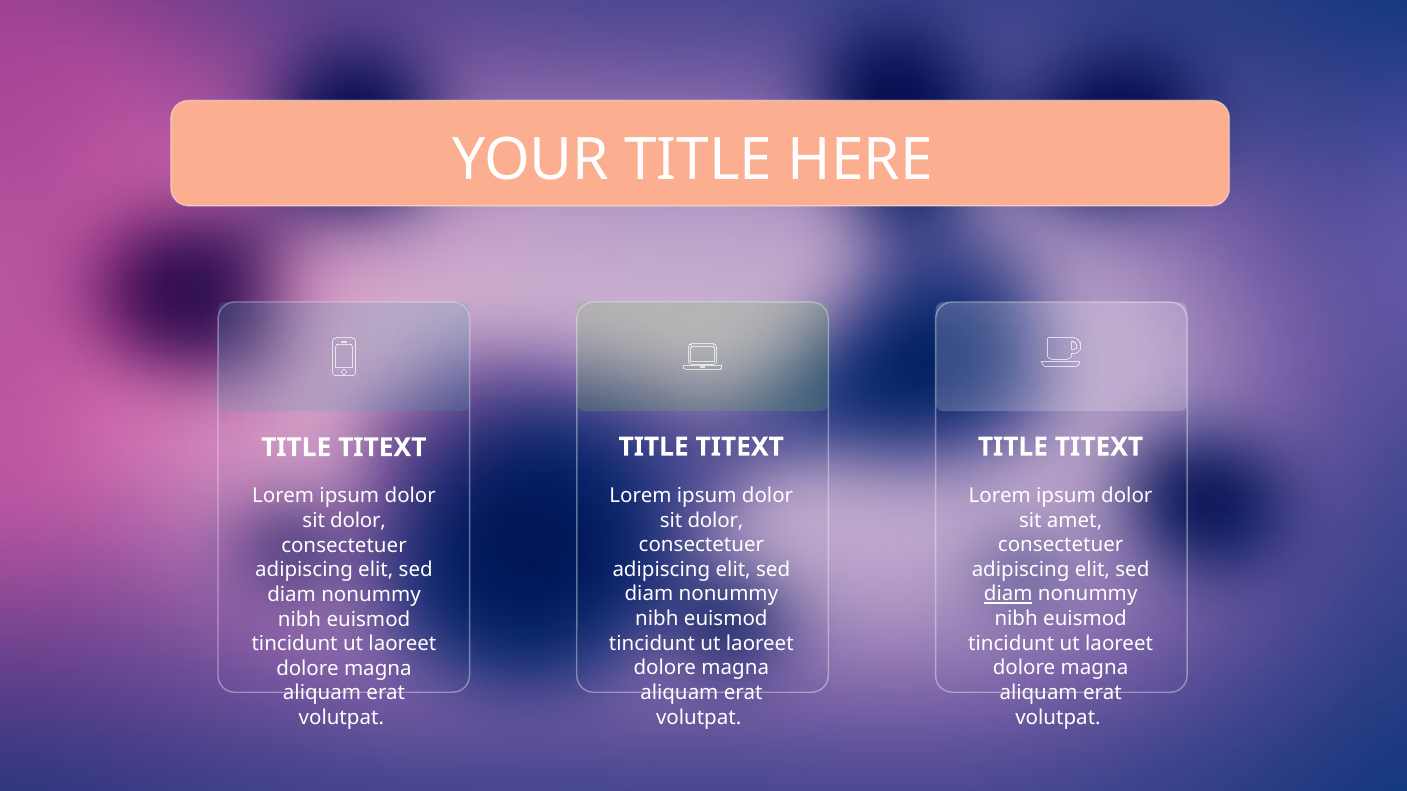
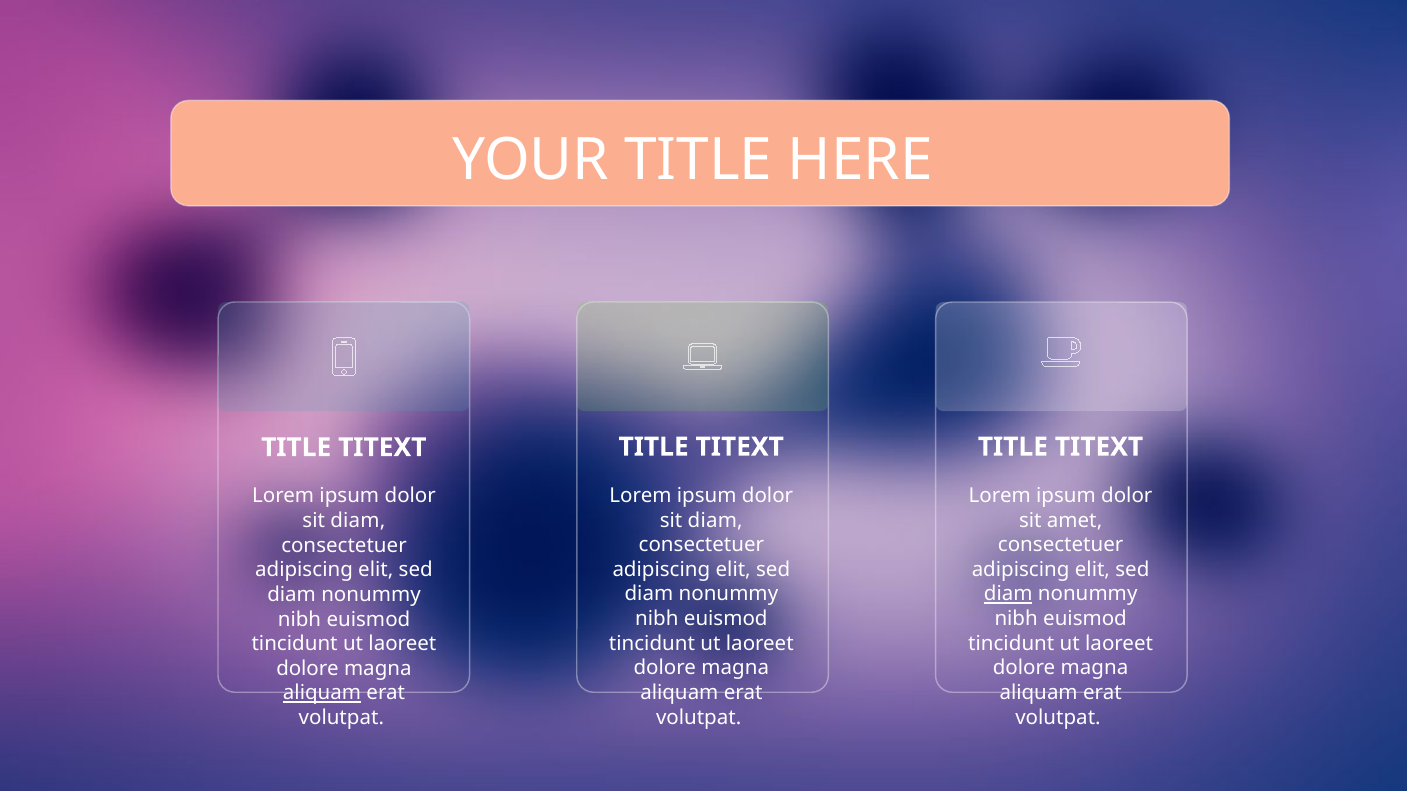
dolor at (715, 521): dolor -> diam
dolor at (358, 521): dolor -> diam
aliquam at (322, 694) underline: none -> present
